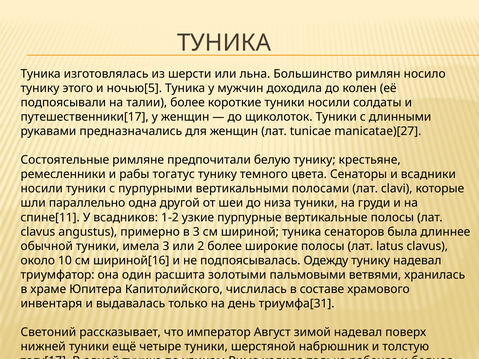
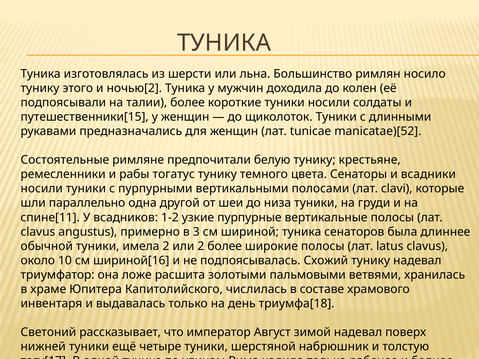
ночью[5: ночью[5 -> ночью[2
путешественники[17: путешественники[17 -> путешественники[15
manicatae)[27: manicatae)[27 -> manicatae)[52
имела 3: 3 -> 2
Одежду: Одежду -> Схожий
один: один -> ложе
триумфа[31: триумфа[31 -> триумфа[18
